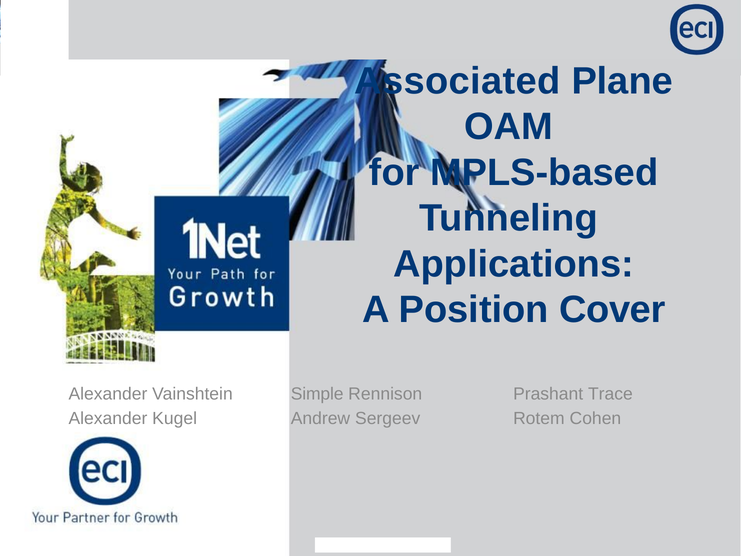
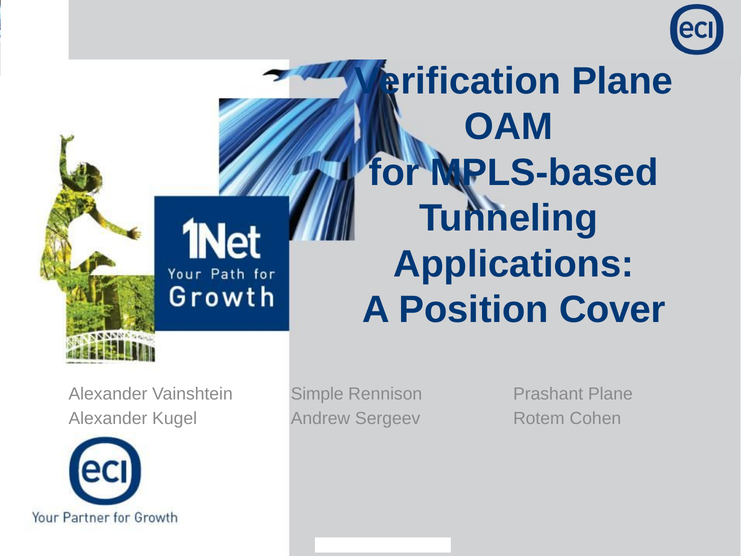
Associated: Associated -> Verification
Prashant Trace: Trace -> Plane
